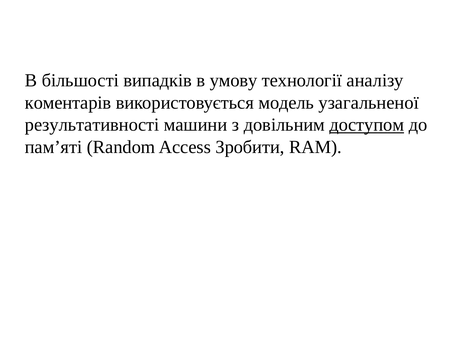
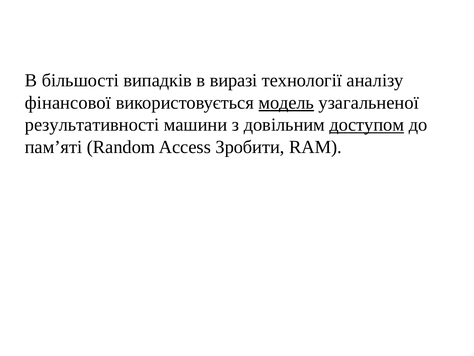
умову: умову -> виразі
коментарів: коментарів -> фінансової
модель underline: none -> present
